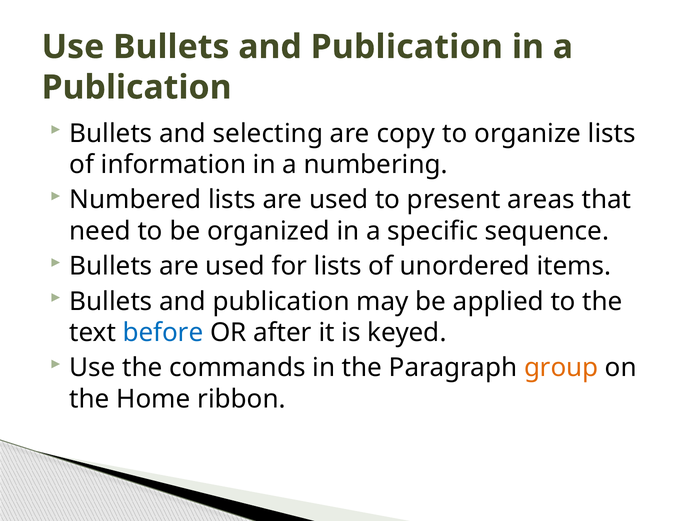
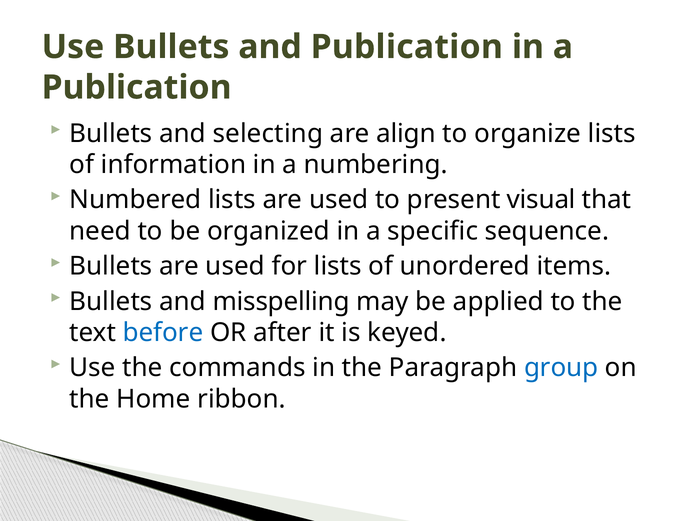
copy: copy -> align
areas: areas -> visual
publication at (281, 302): publication -> misspelling
group colour: orange -> blue
